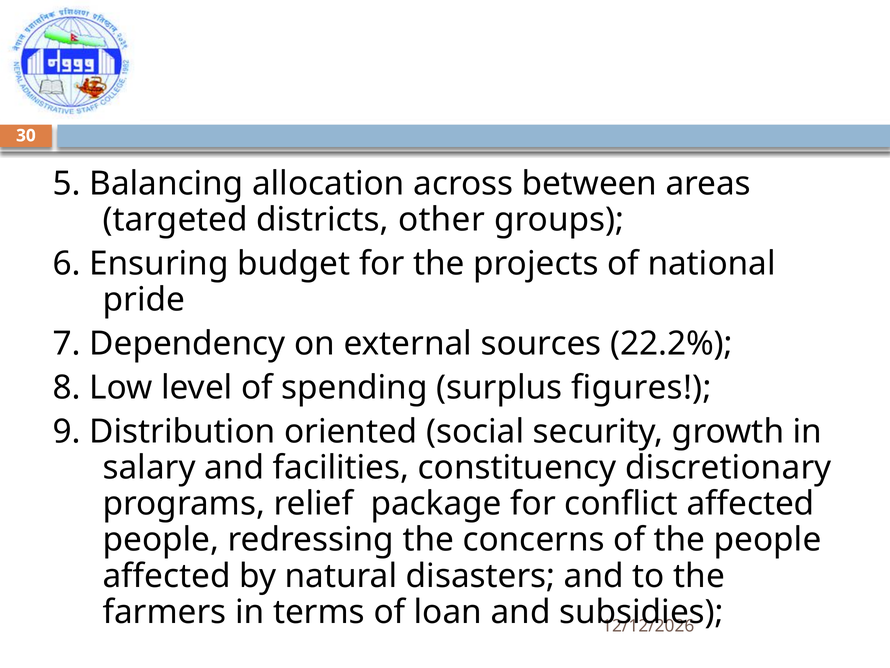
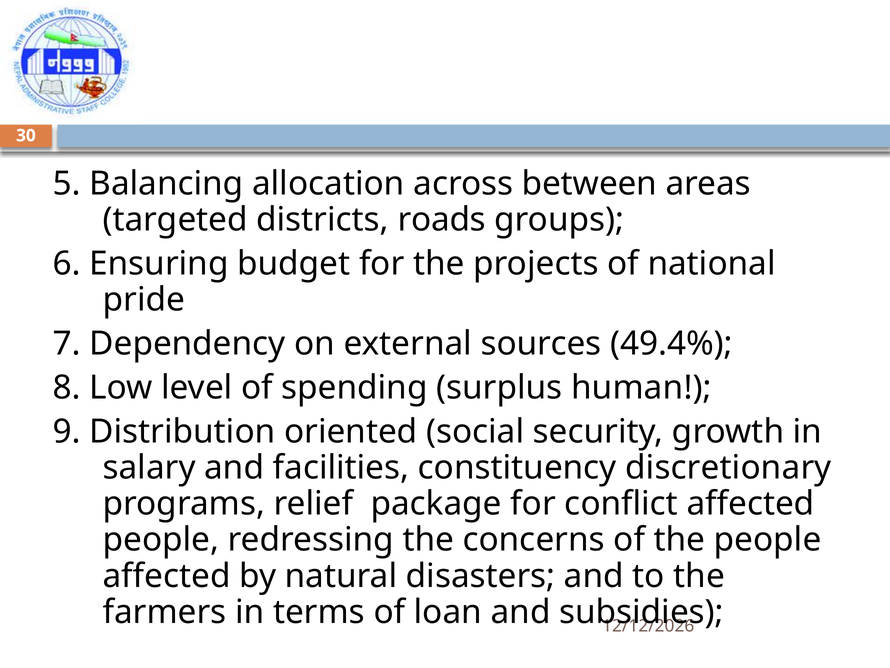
other: other -> roads
22.2%: 22.2% -> 49.4%
figures: figures -> human
